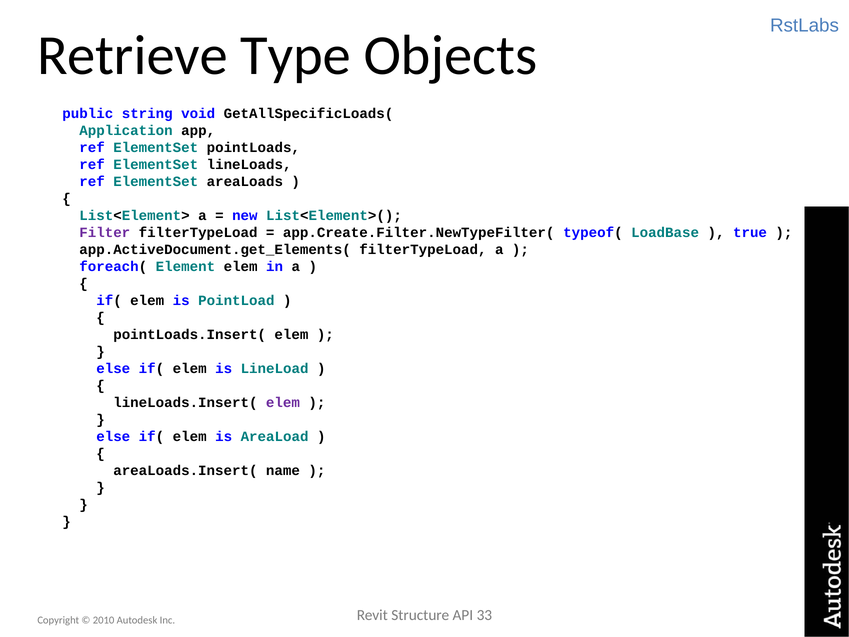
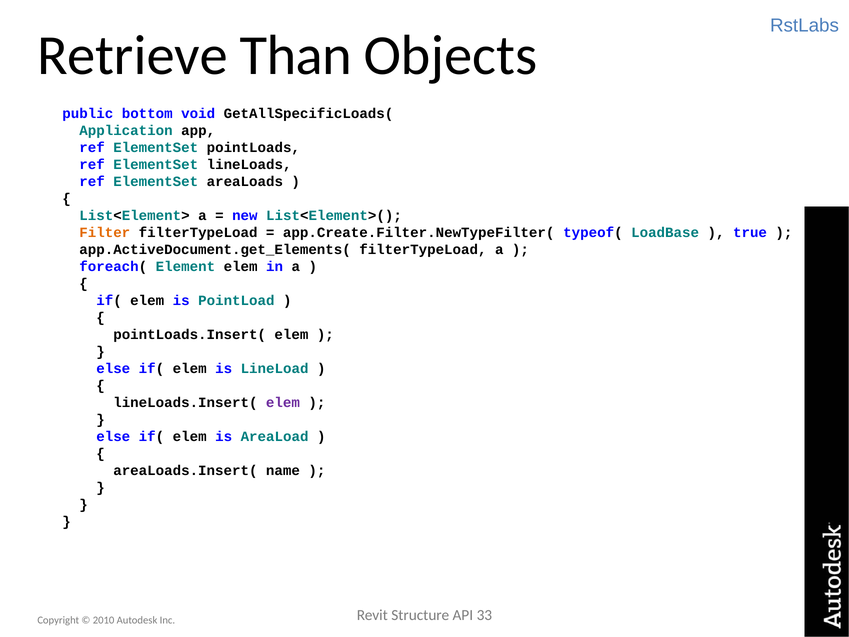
Type: Type -> Than
string: string -> bottom
Filter colour: purple -> orange
